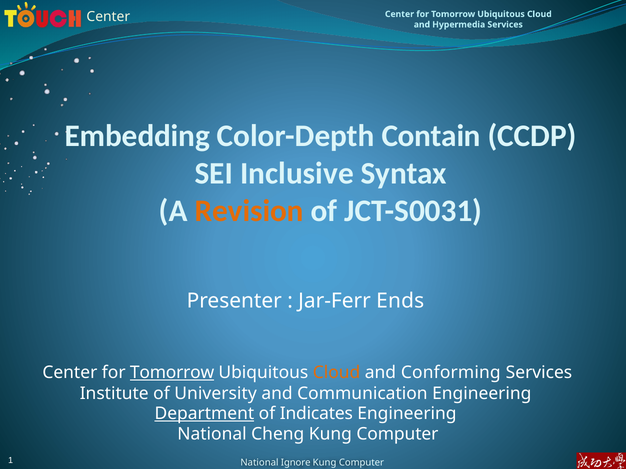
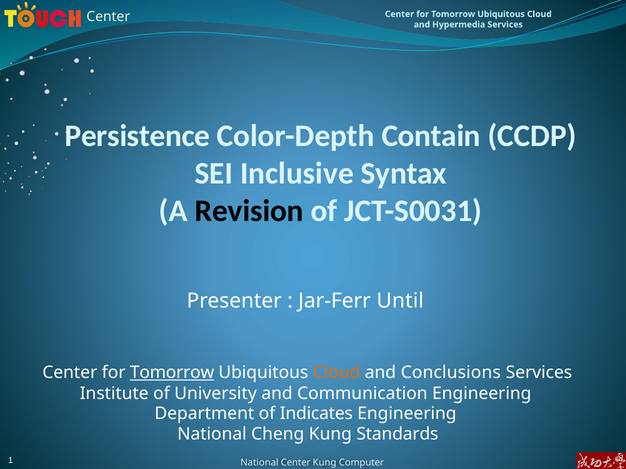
Embedding: Embedding -> Persistence
Revision colour: orange -> black
Ends: Ends -> Until
Conforming: Conforming -> Conclusions
Department underline: present -> none
Cheng Kung Computer: Computer -> Standards
National Ignore: Ignore -> Center
